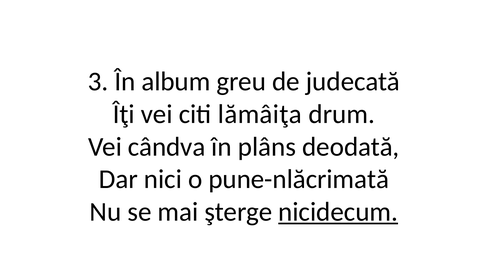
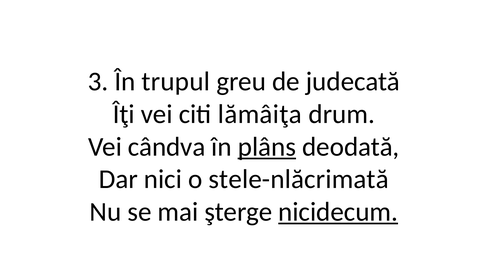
album: album -> trupul
plâns underline: none -> present
pune-nlăcrimată: pune-nlăcrimată -> stele-nlăcrimată
